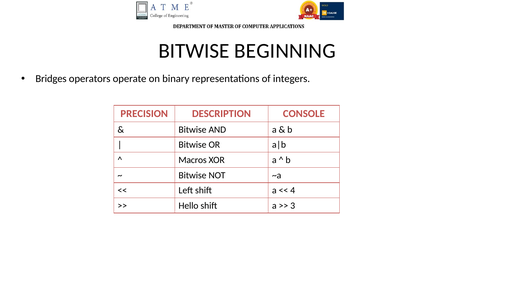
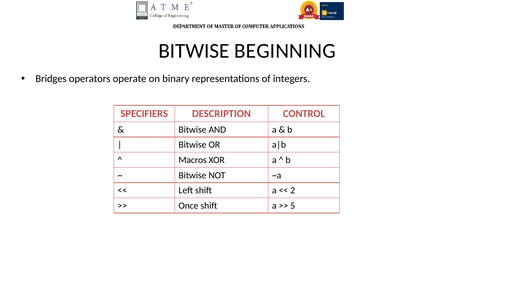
PRECISION: PRECISION -> SPECIFIERS
CONSOLE: CONSOLE -> CONTROL
4: 4 -> 2
Hello: Hello -> Once
3: 3 -> 5
